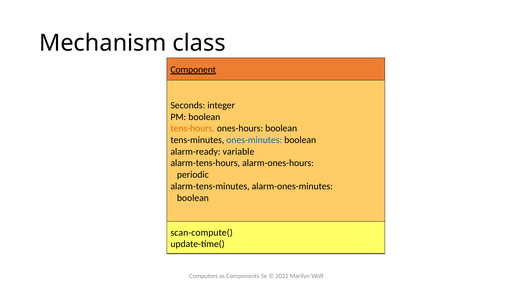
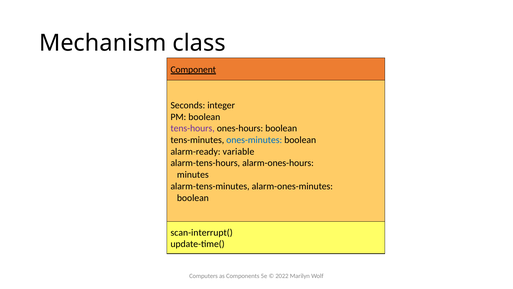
tens-hours colour: orange -> purple
periodic: periodic -> minutes
scan-compute(: scan-compute( -> scan-interrupt(
